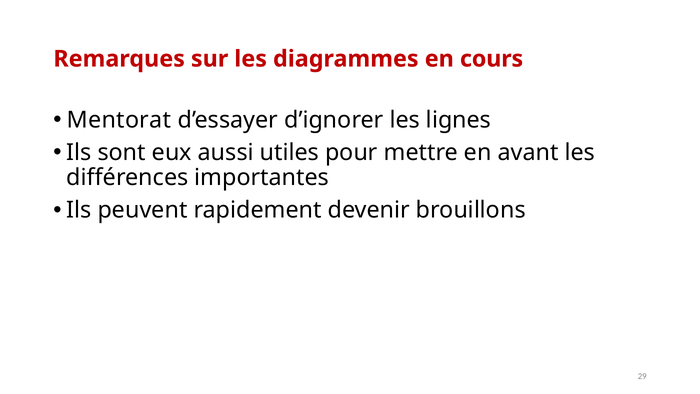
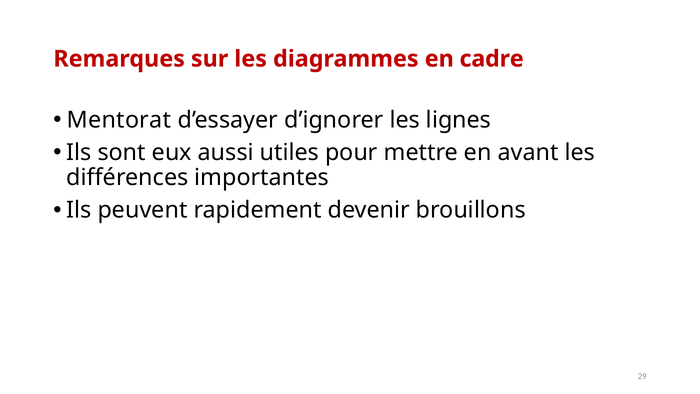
cours: cours -> cadre
